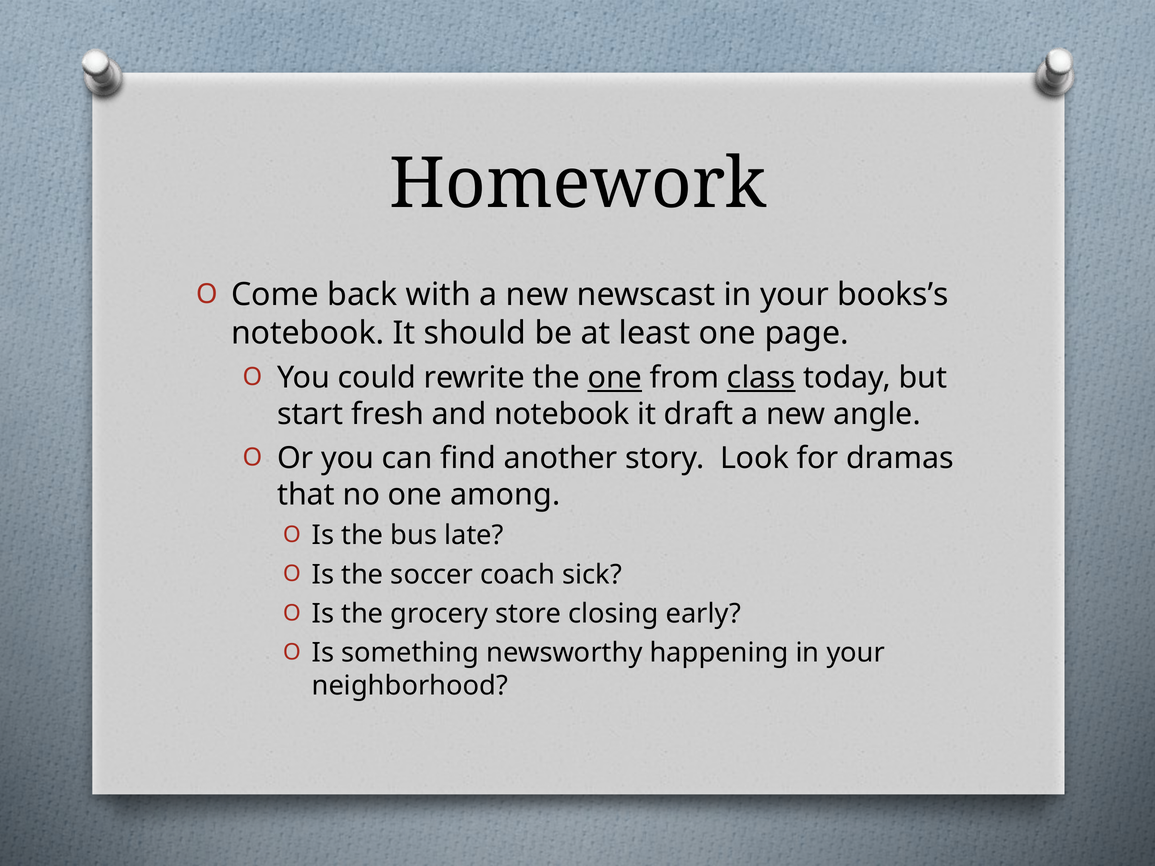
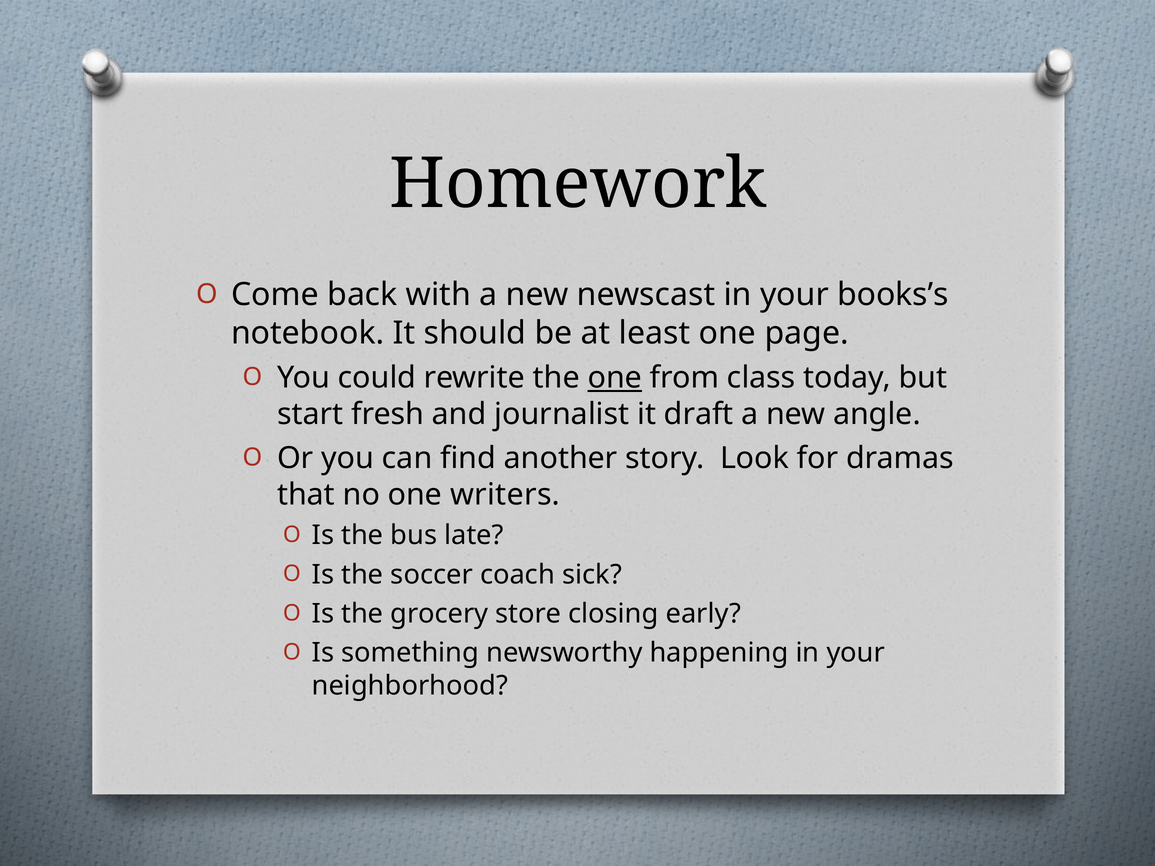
class underline: present -> none
and notebook: notebook -> journalist
among: among -> writers
